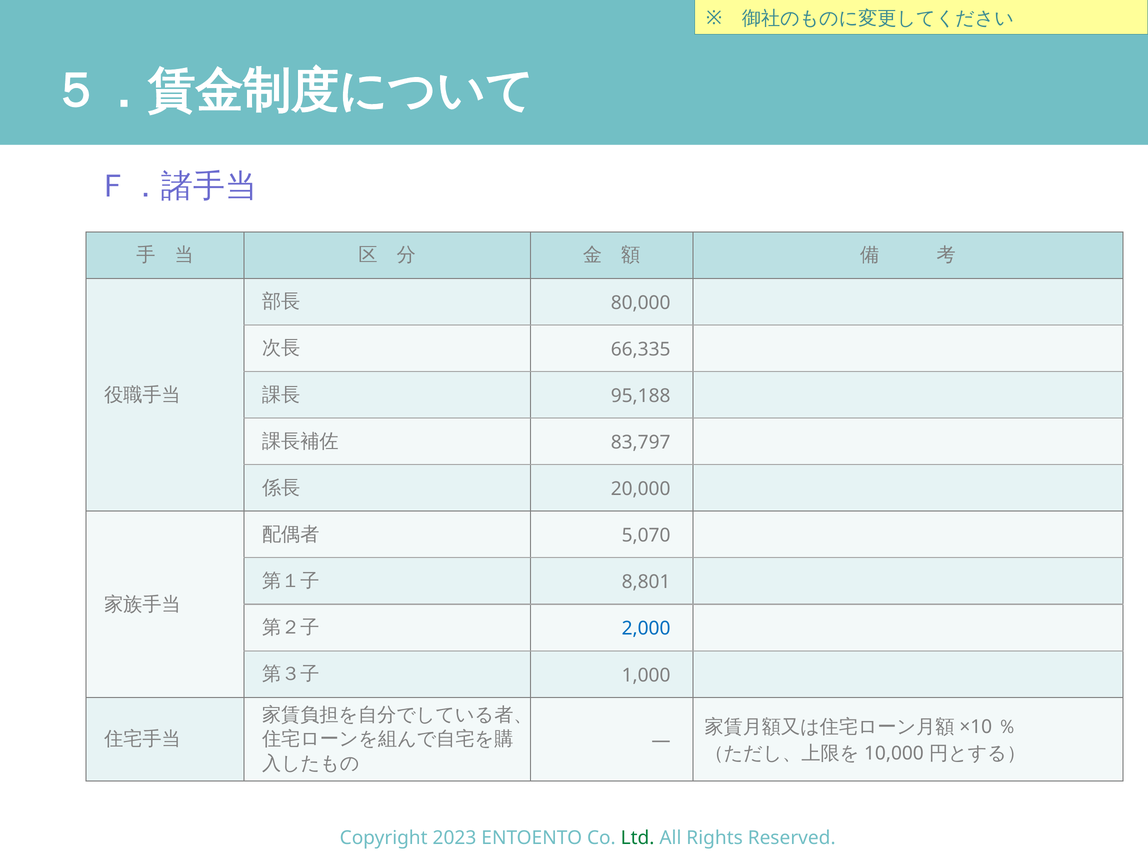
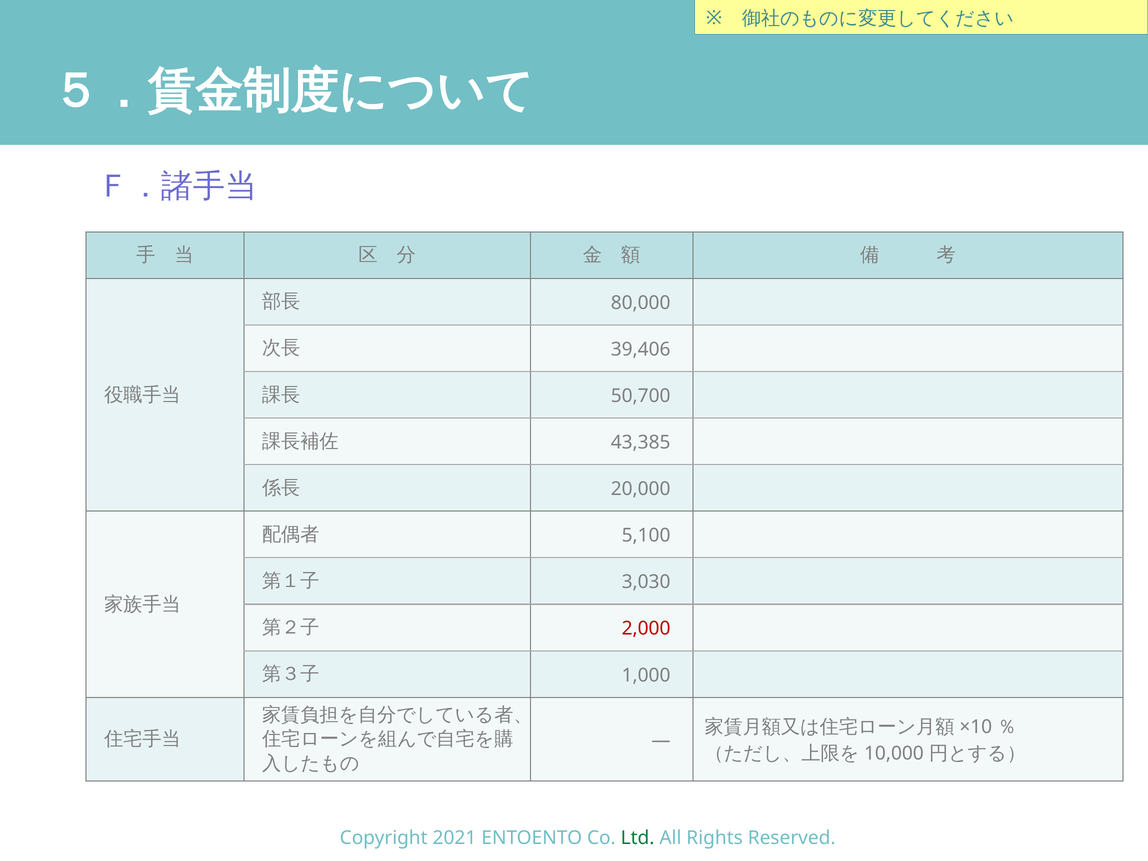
66,335: 66,335 -> 39,406
95,188: 95,188 -> 50,700
83,797: 83,797 -> 43,385
5,070: 5,070 -> 5,100
8,801: 8,801 -> 3,030
2,000 colour: blue -> red
2023: 2023 -> 2021
